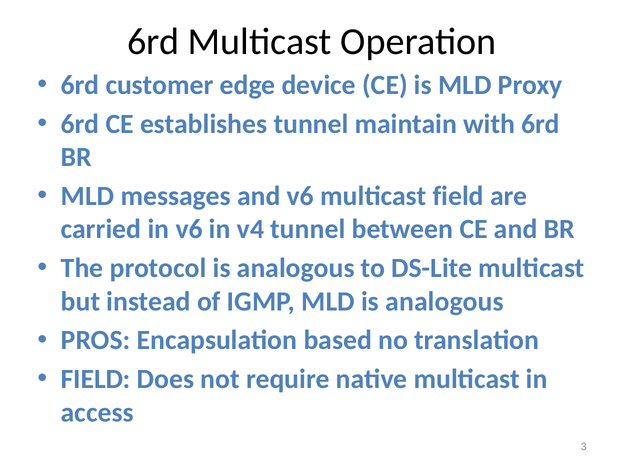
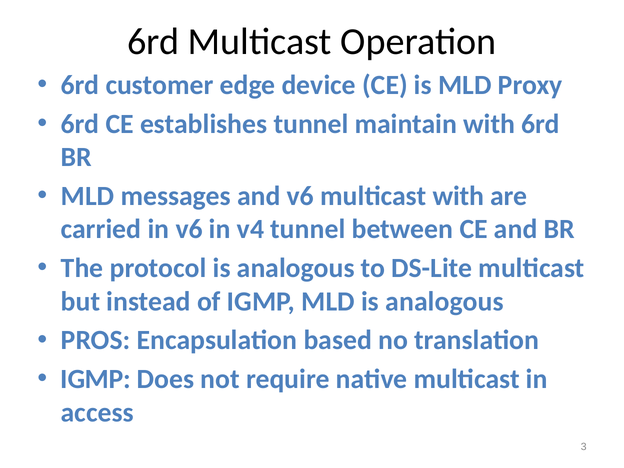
multicast field: field -> with
FIELD at (96, 379): FIELD -> IGMP
